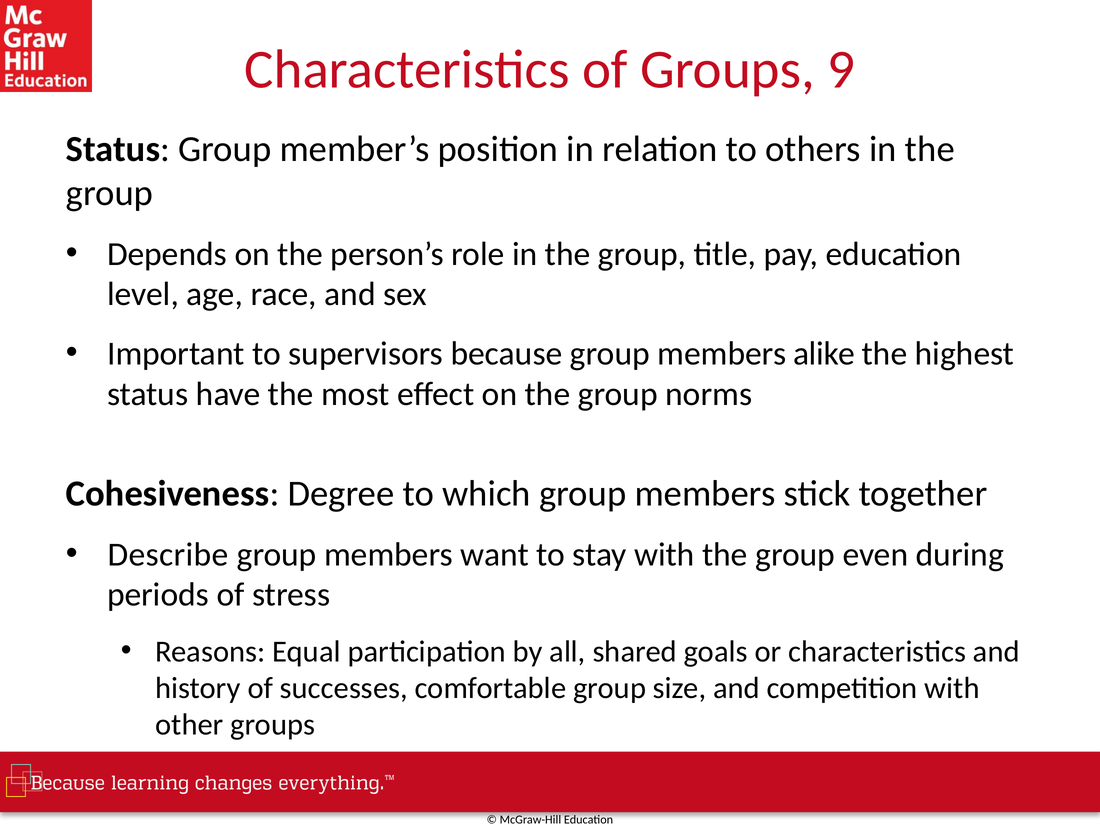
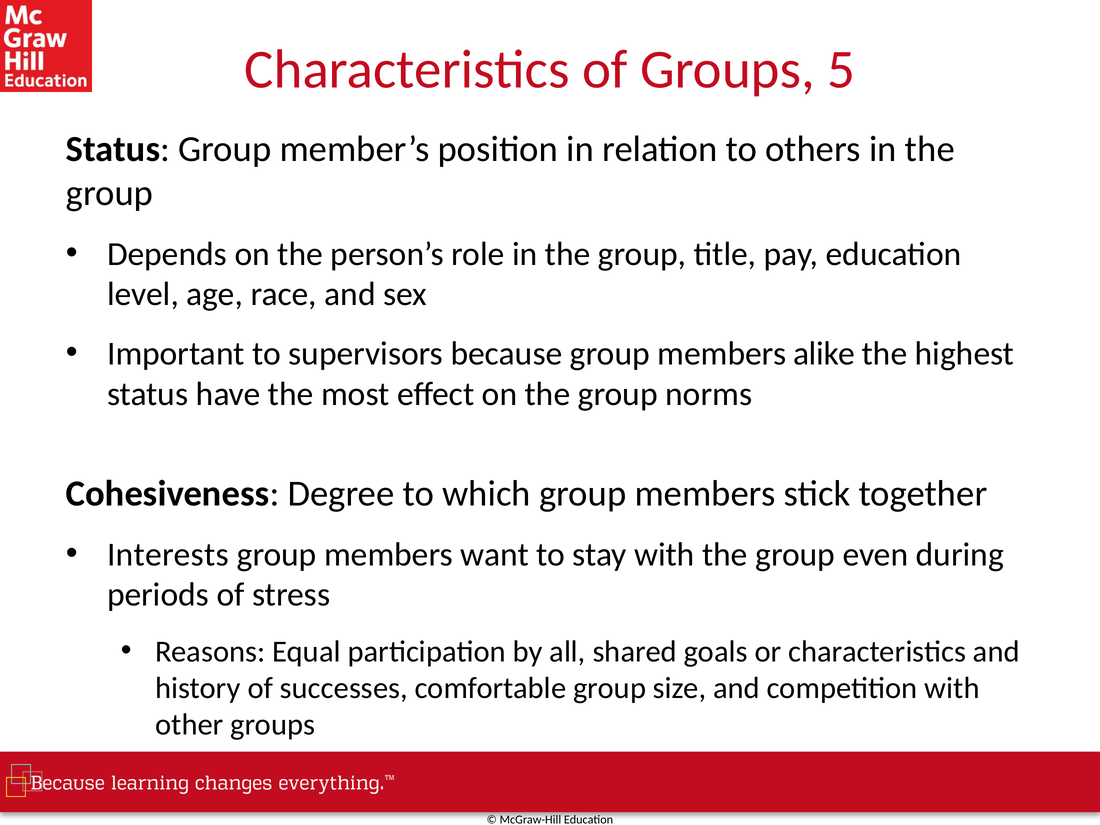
9: 9 -> 5
Describe: Describe -> Interests
